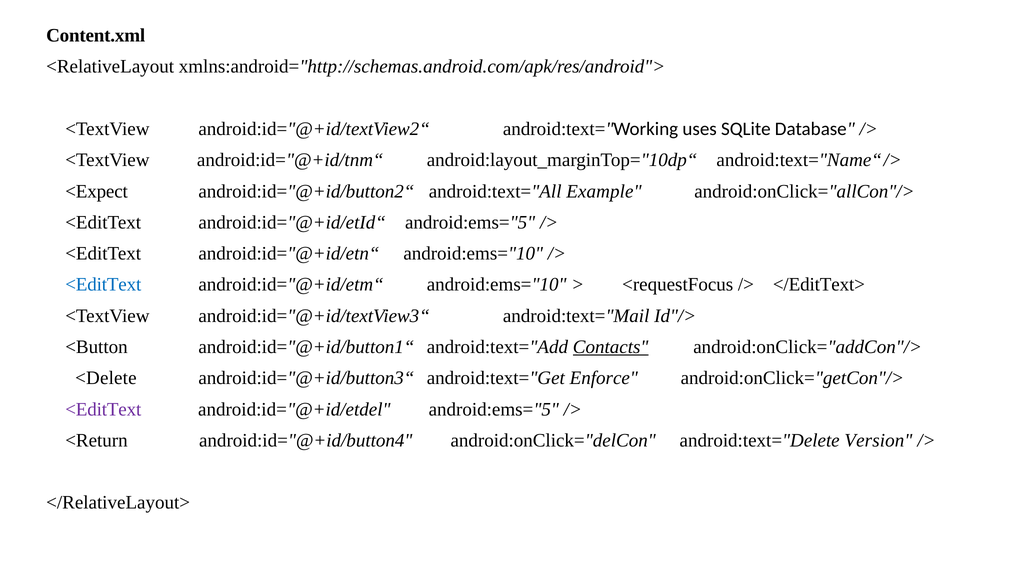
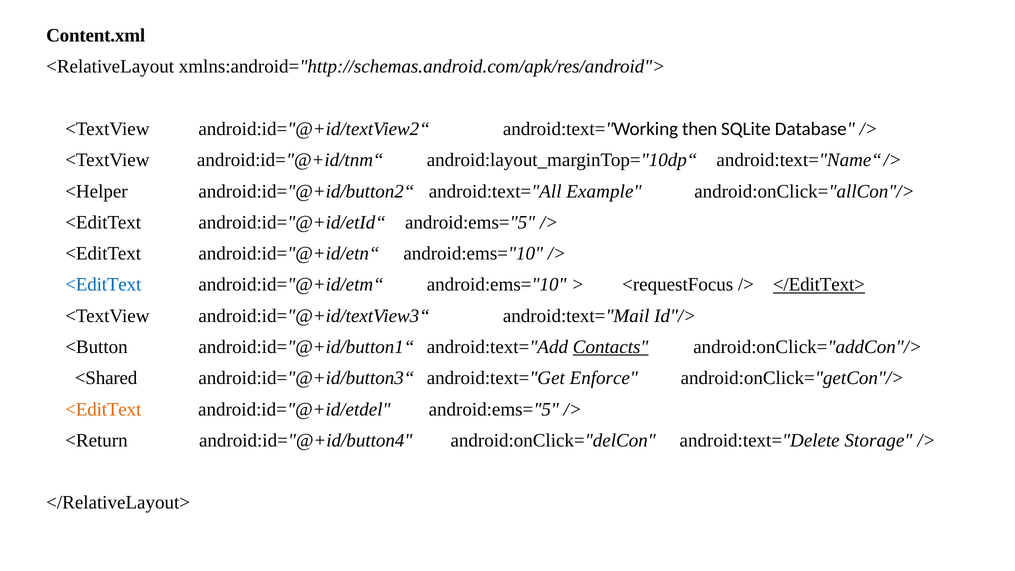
uses: uses -> then
<Expect: <Expect -> <Helper
</EditText> underline: none -> present
<Delete: <Delete -> <Shared
<EditText at (103, 409) colour: purple -> orange
Version: Version -> Storage
